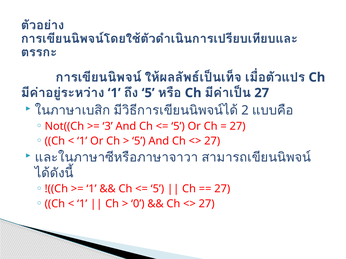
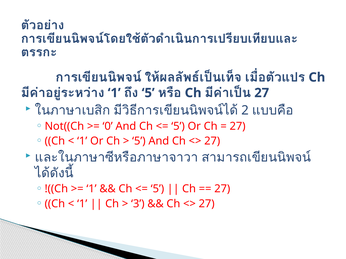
3: 3 -> 0
0: 0 -> 3
